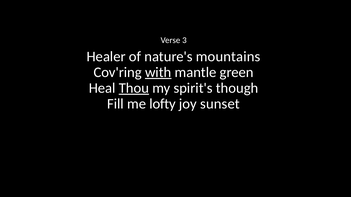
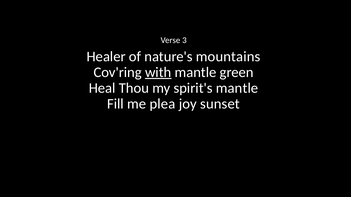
Thou underline: present -> none
spirit's though: though -> mantle
lofty: lofty -> plea
